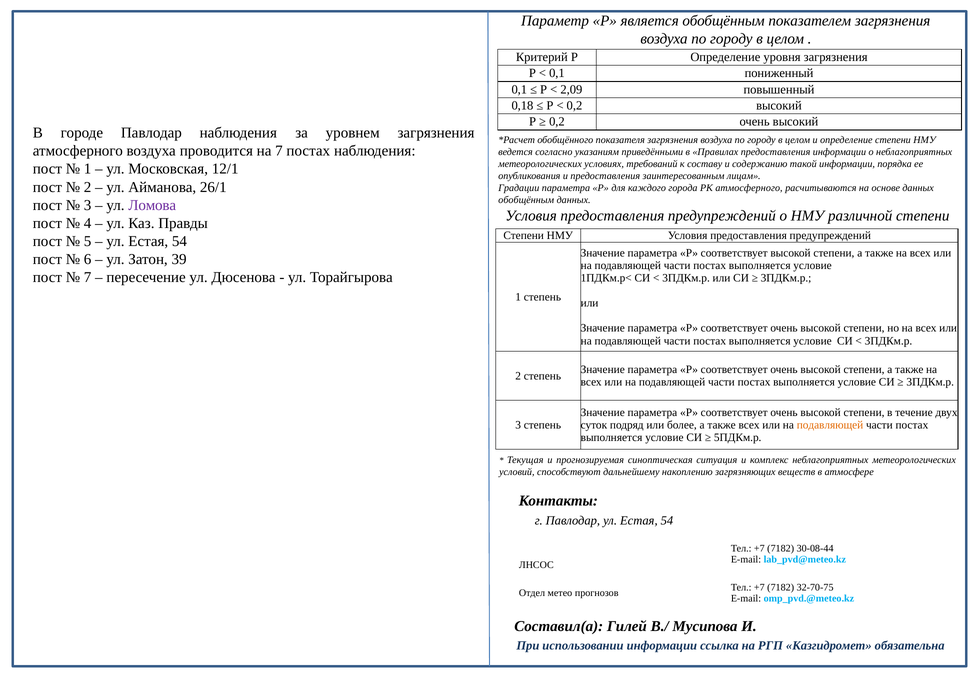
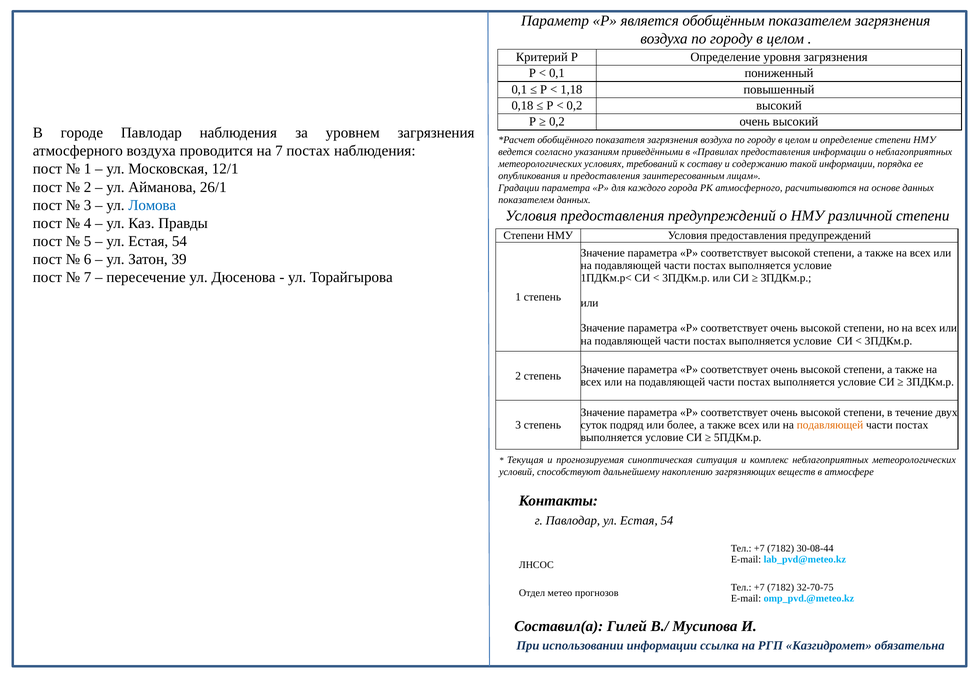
2,09: 2,09 -> 1,18
обобщённым at (526, 200): обобщённым -> показателем
Ломова colour: purple -> blue
